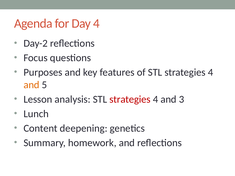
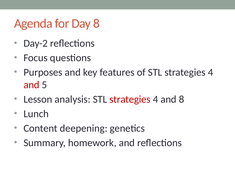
Day 4: 4 -> 8
and at (31, 85) colour: orange -> red
and 3: 3 -> 8
